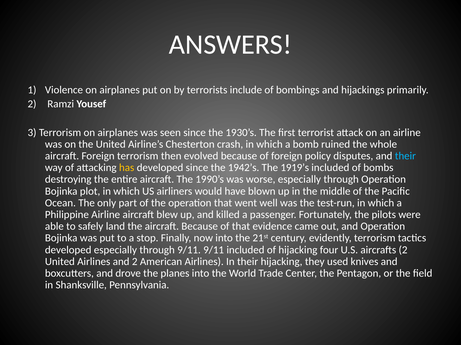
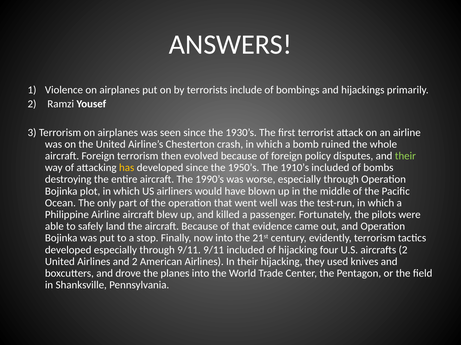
their at (405, 156) colour: light blue -> light green
1942’s: 1942’s -> 1950’s
1919’s: 1919’s -> 1910’s
